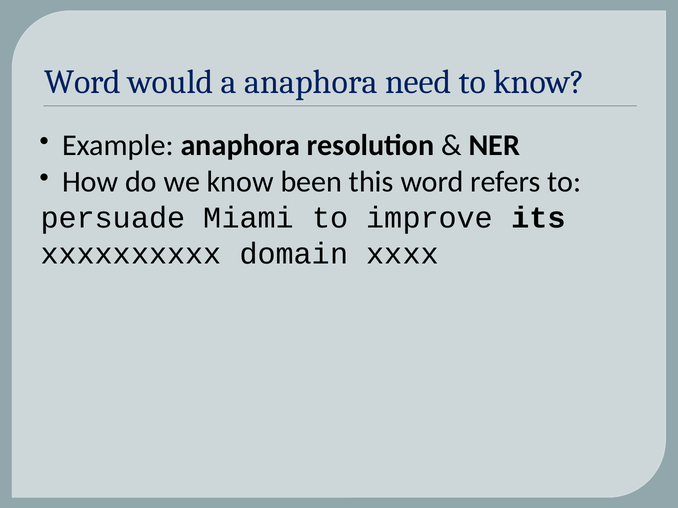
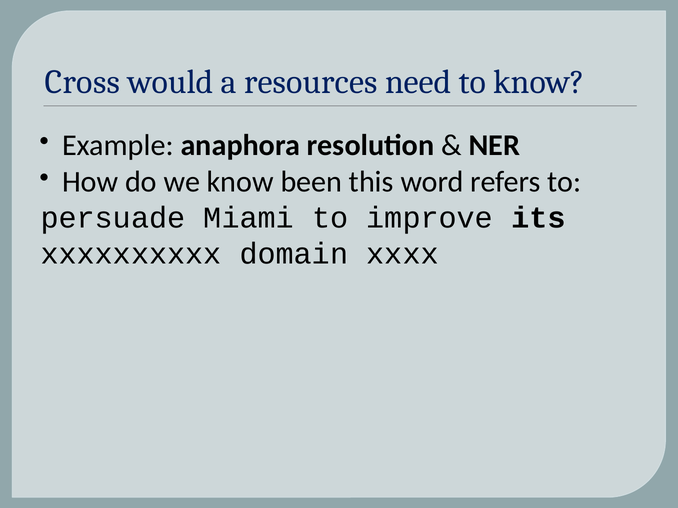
Word at (83, 82): Word -> Cross
a anaphora: anaphora -> resources
